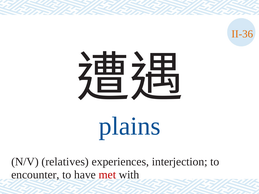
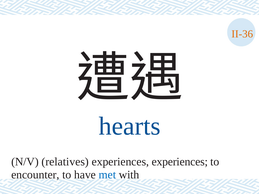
plains: plains -> hearts
experiences interjection: interjection -> experiences
met colour: red -> blue
